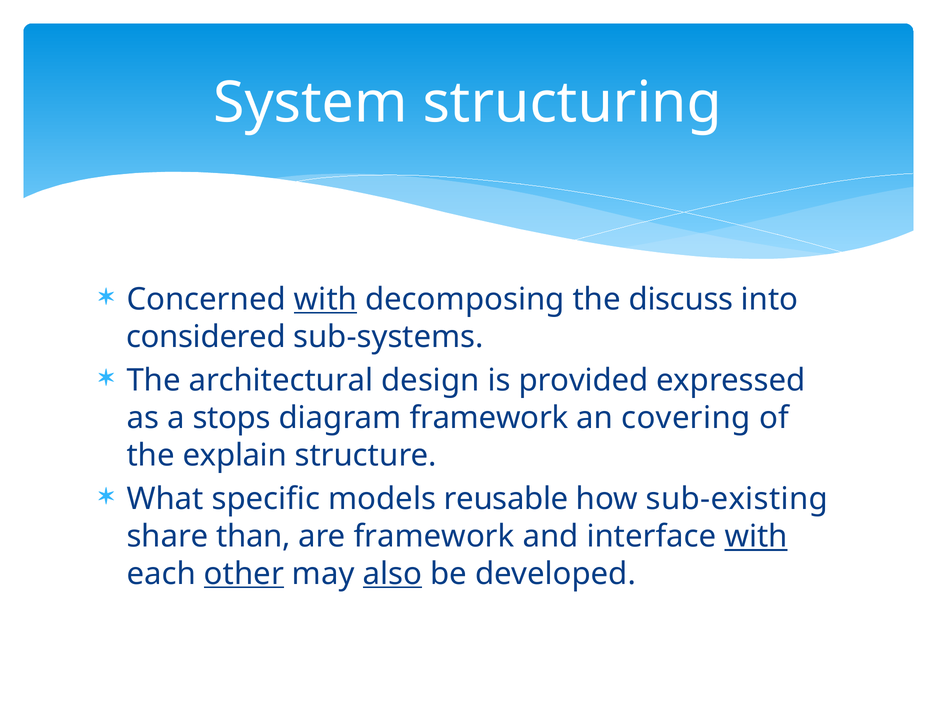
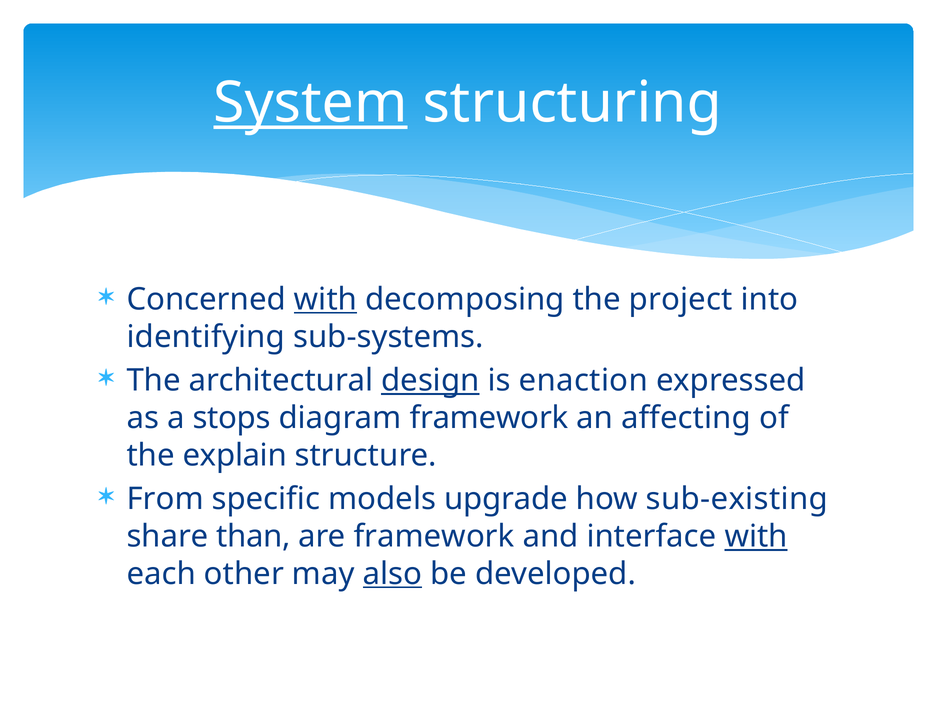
System underline: none -> present
discuss: discuss -> project
considered: considered -> identifying
design underline: none -> present
provided: provided -> enaction
covering: covering -> affecting
What: What -> From
reusable: reusable -> upgrade
other underline: present -> none
